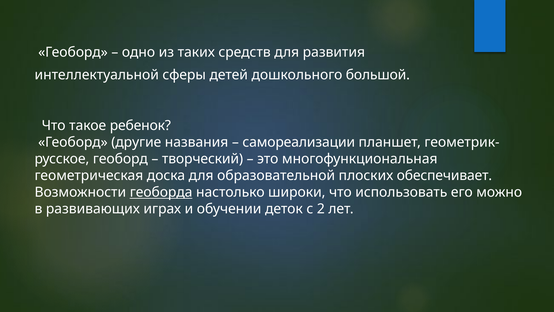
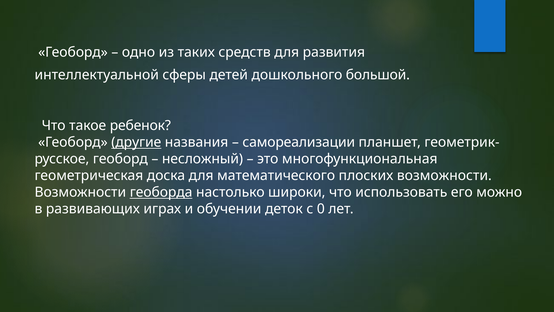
другие underline: none -> present
творческий: творческий -> несложный
образовательной: образовательной -> математического
плоских обеспечивает: обеспечивает -> возможности
2: 2 -> 0
